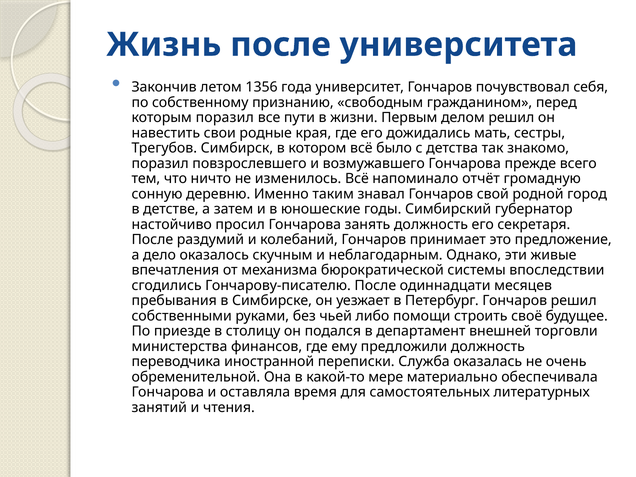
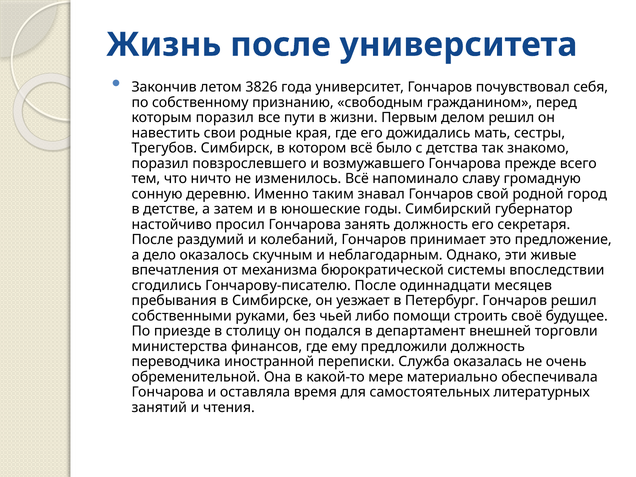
1356: 1356 -> 3826
отчёт: отчёт -> славу
